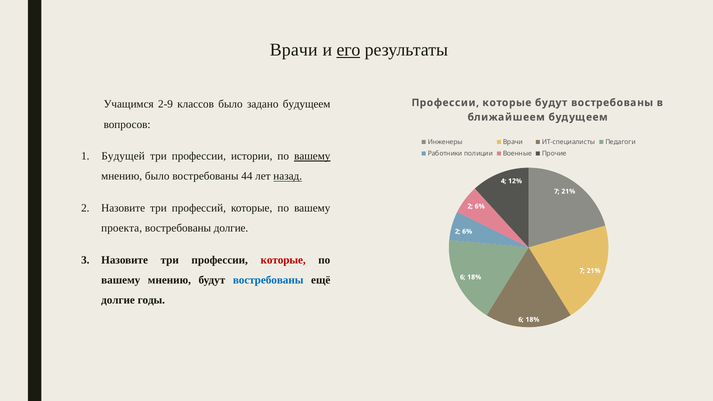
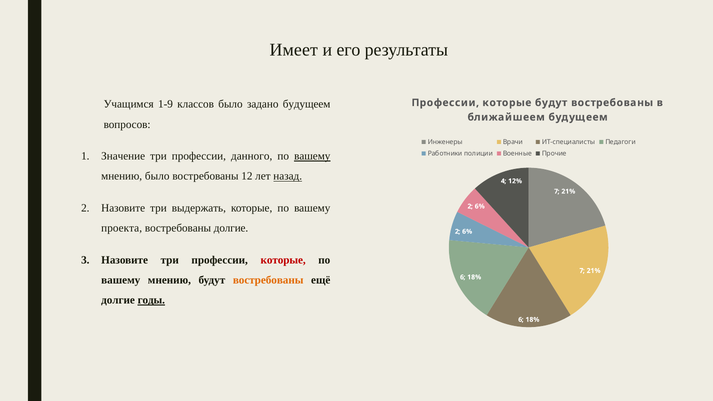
Врачи at (294, 50): Врачи -> Имеет
его underline: present -> none
2-9: 2-9 -> 1-9
Будущей: Будущей -> Значение
истории: истории -> данного
44: 44 -> 12
профессий: профессий -> выдержать
востребованы at (268, 280) colour: blue -> orange
годы underline: none -> present
